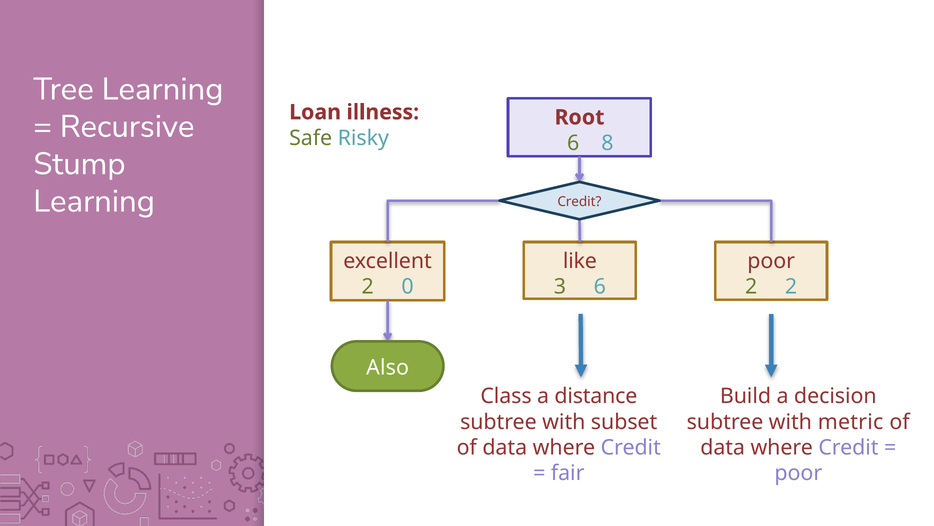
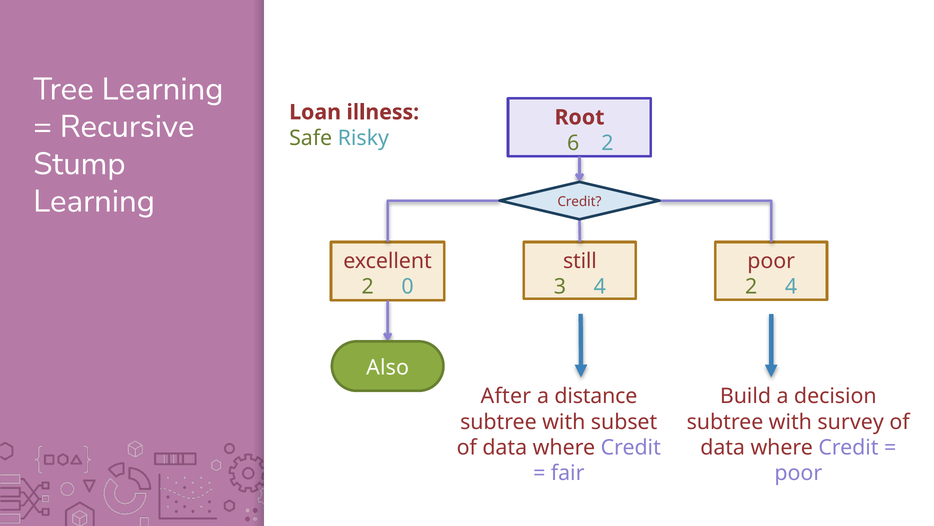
8 at (607, 143): 8 -> 2
like: like -> still
3 6: 6 -> 4
2 2: 2 -> 4
Class: Class -> After
metric: metric -> survey
